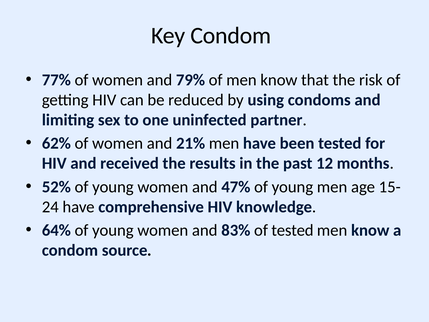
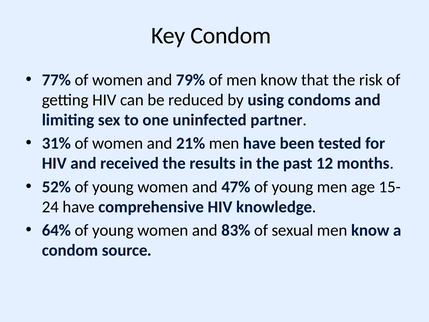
62%: 62% -> 31%
of tested: tested -> sexual
